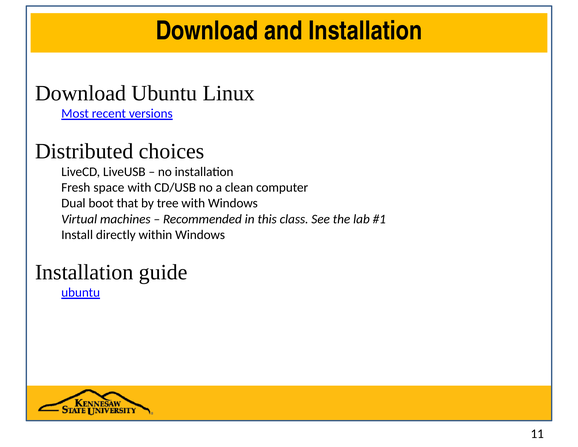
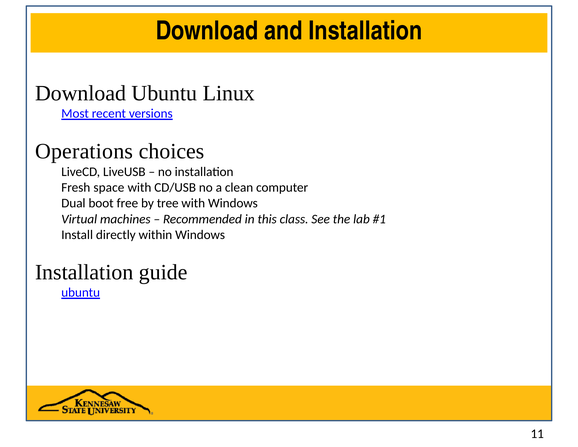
Distributed: Distributed -> Operations
that: that -> free
